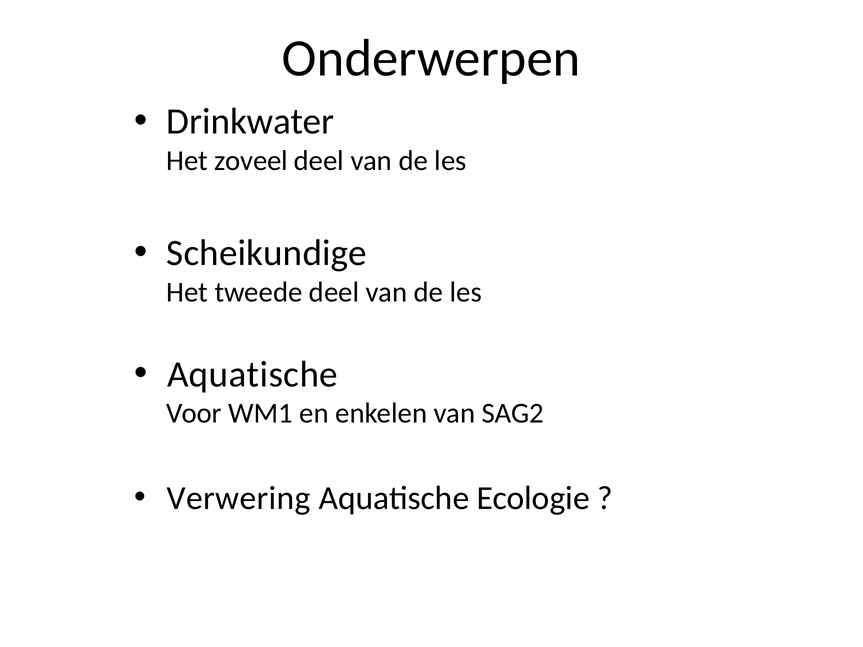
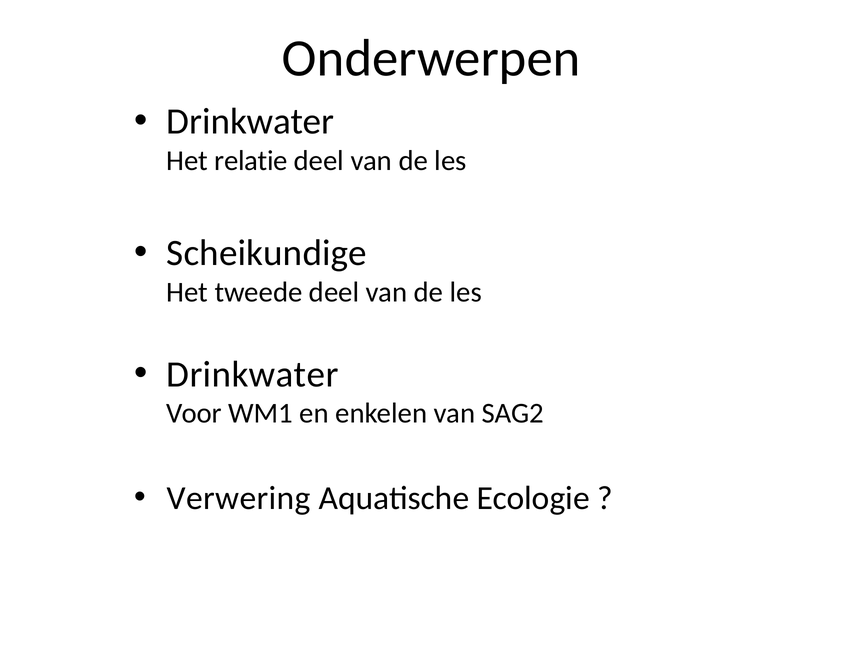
zoveel: zoveel -> relatie
Aquatische at (252, 375): Aquatische -> Drinkwater
